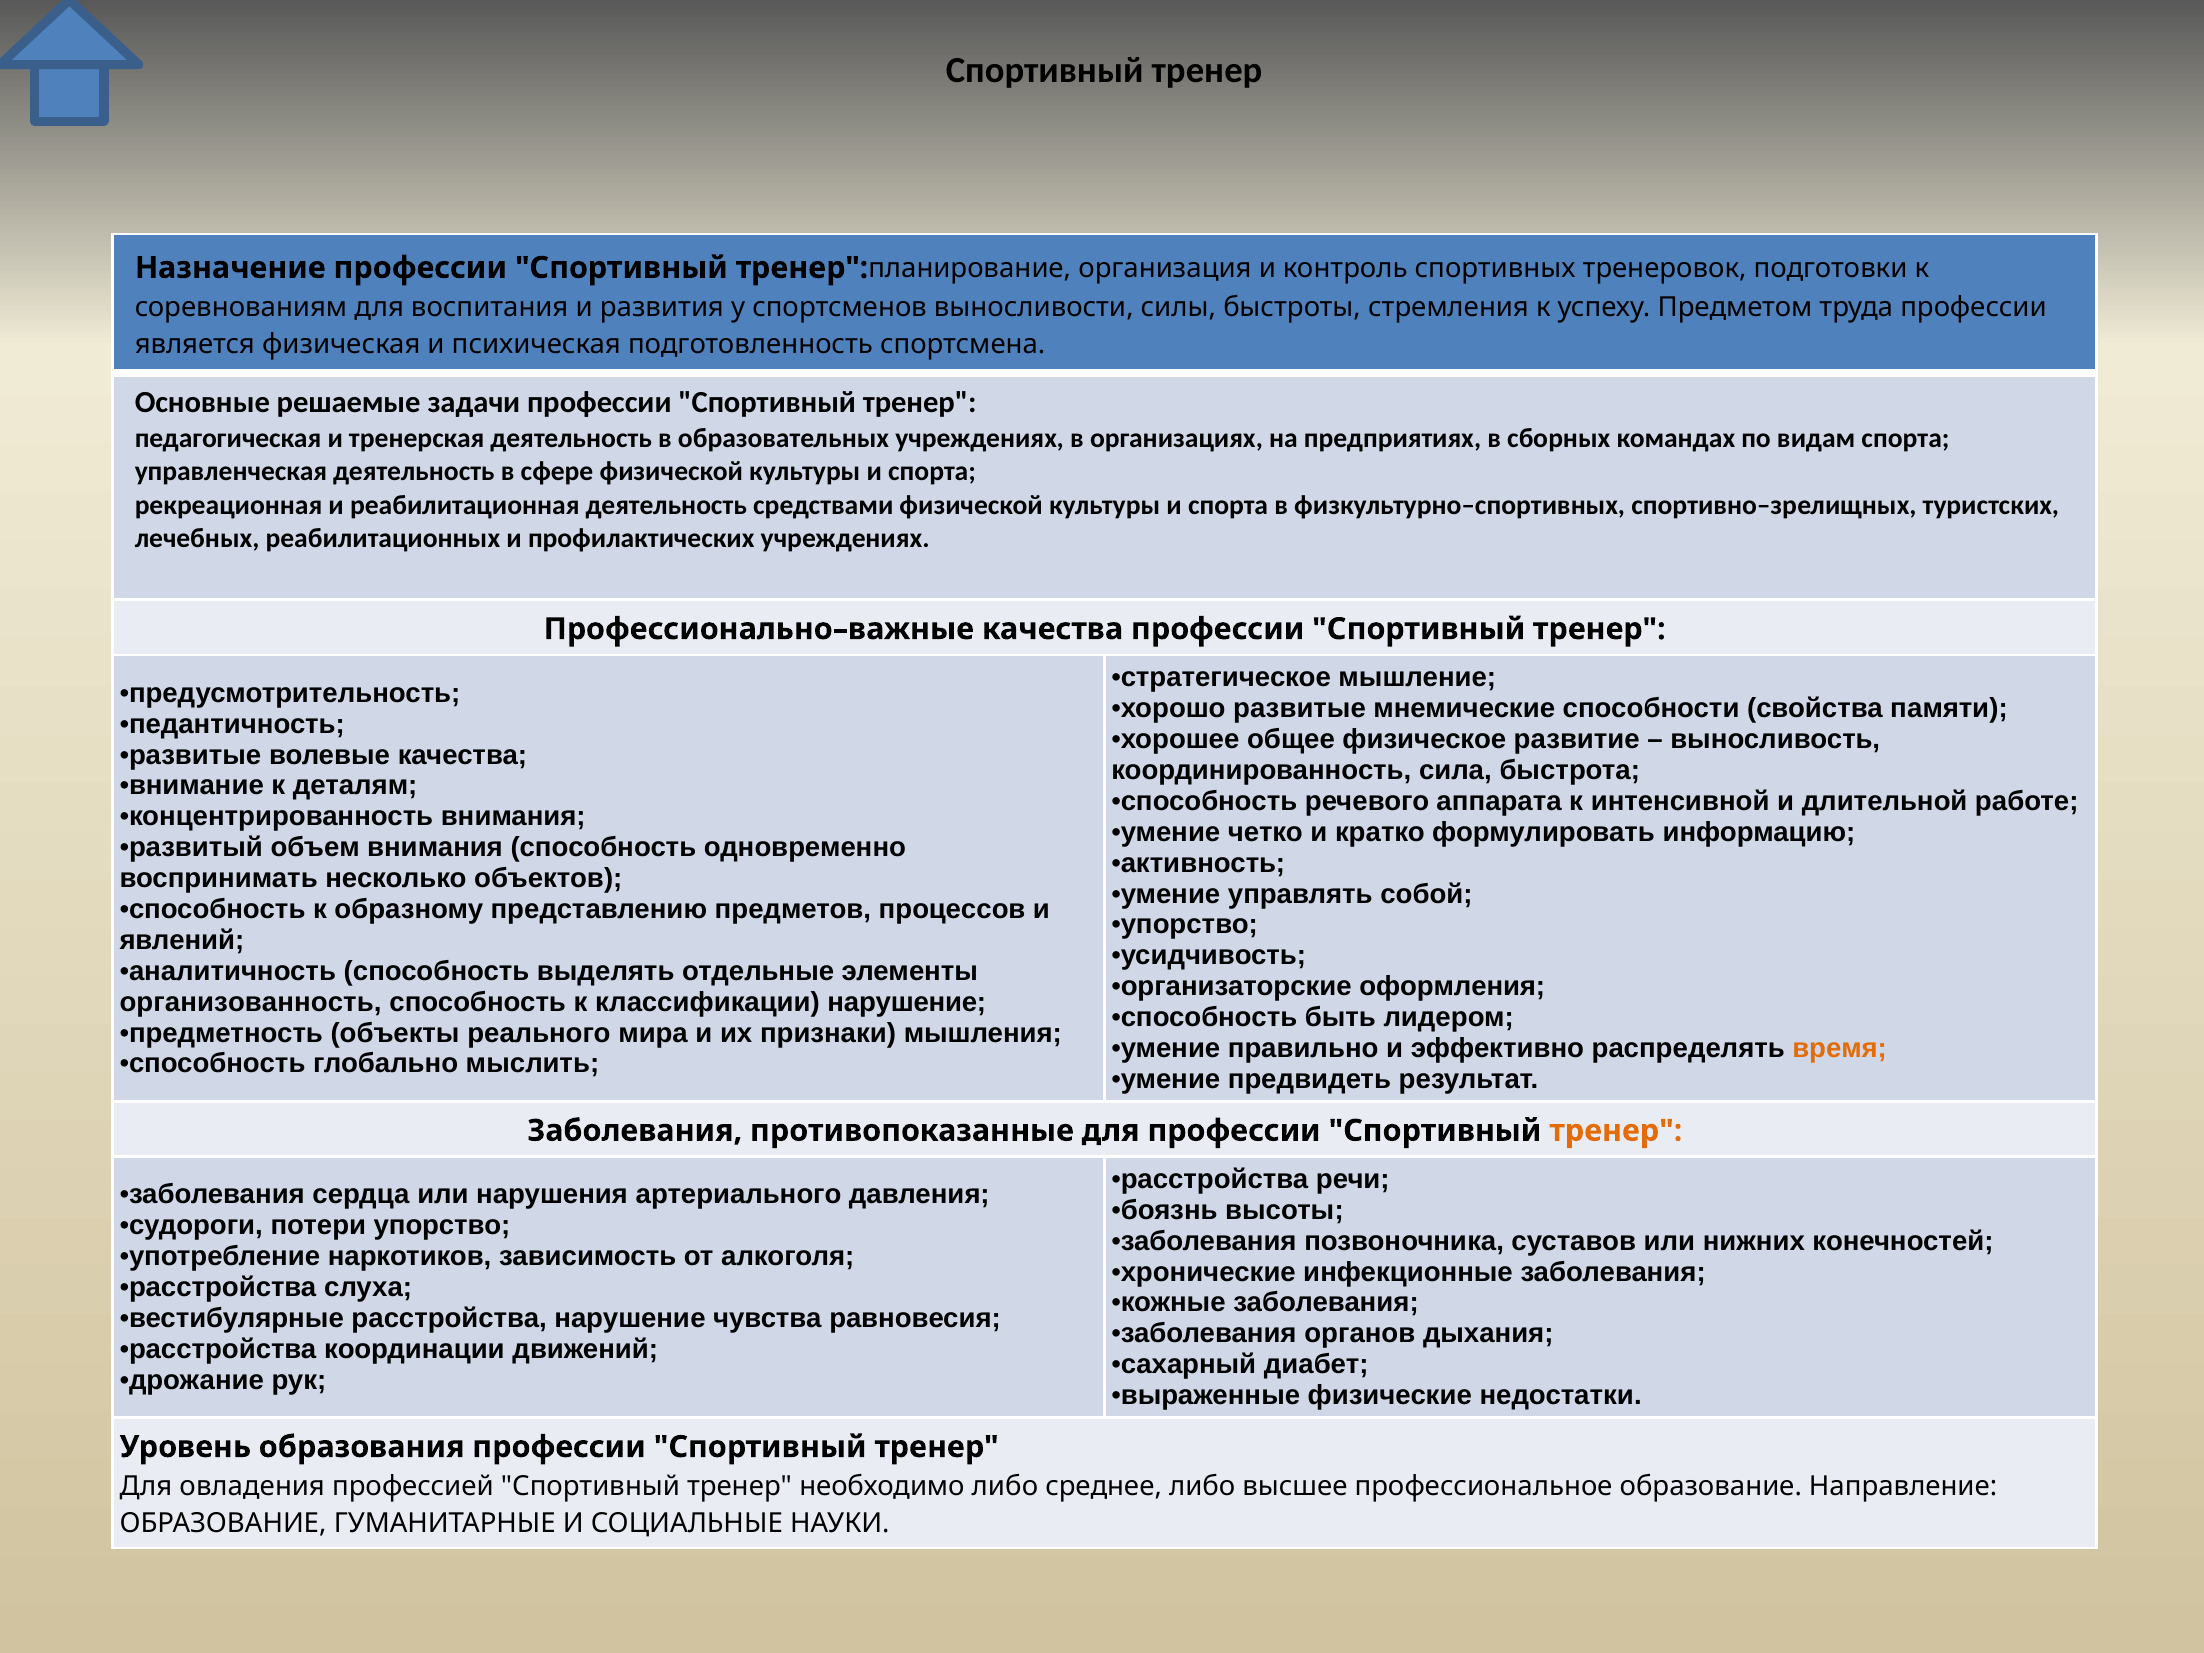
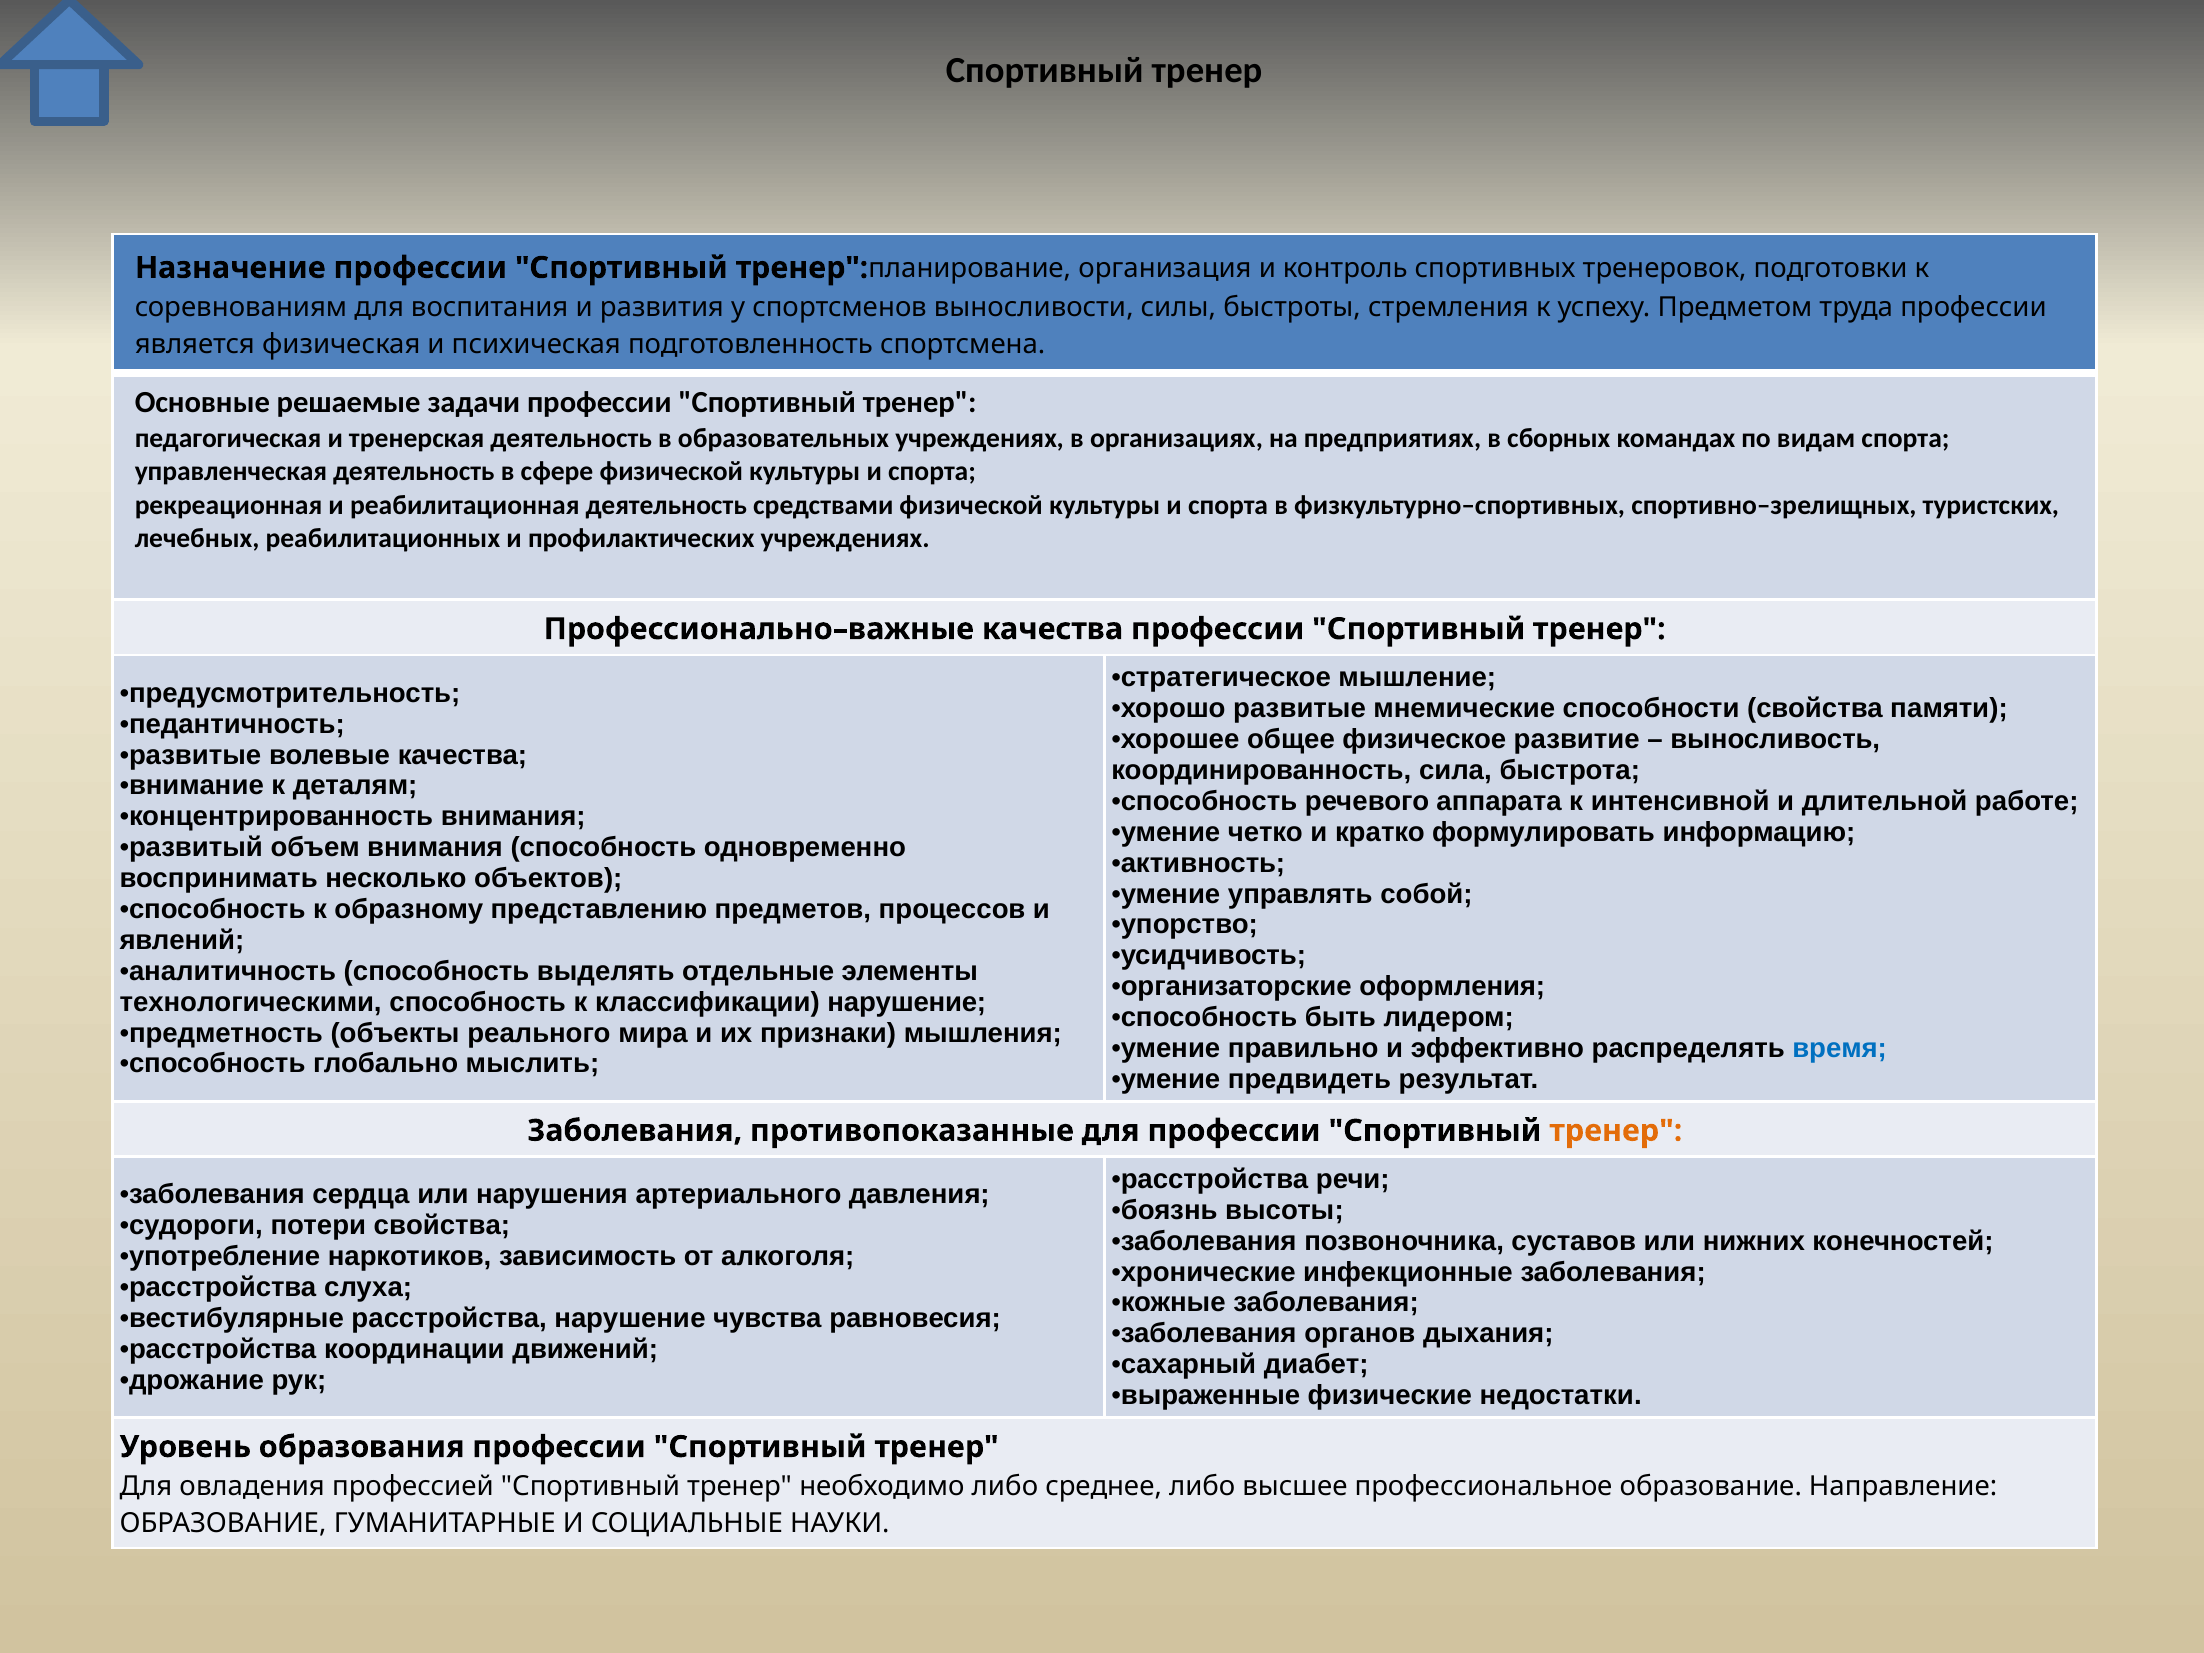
организованность: организованность -> технологическими
время colour: orange -> blue
потери упорство: упорство -> свойства
